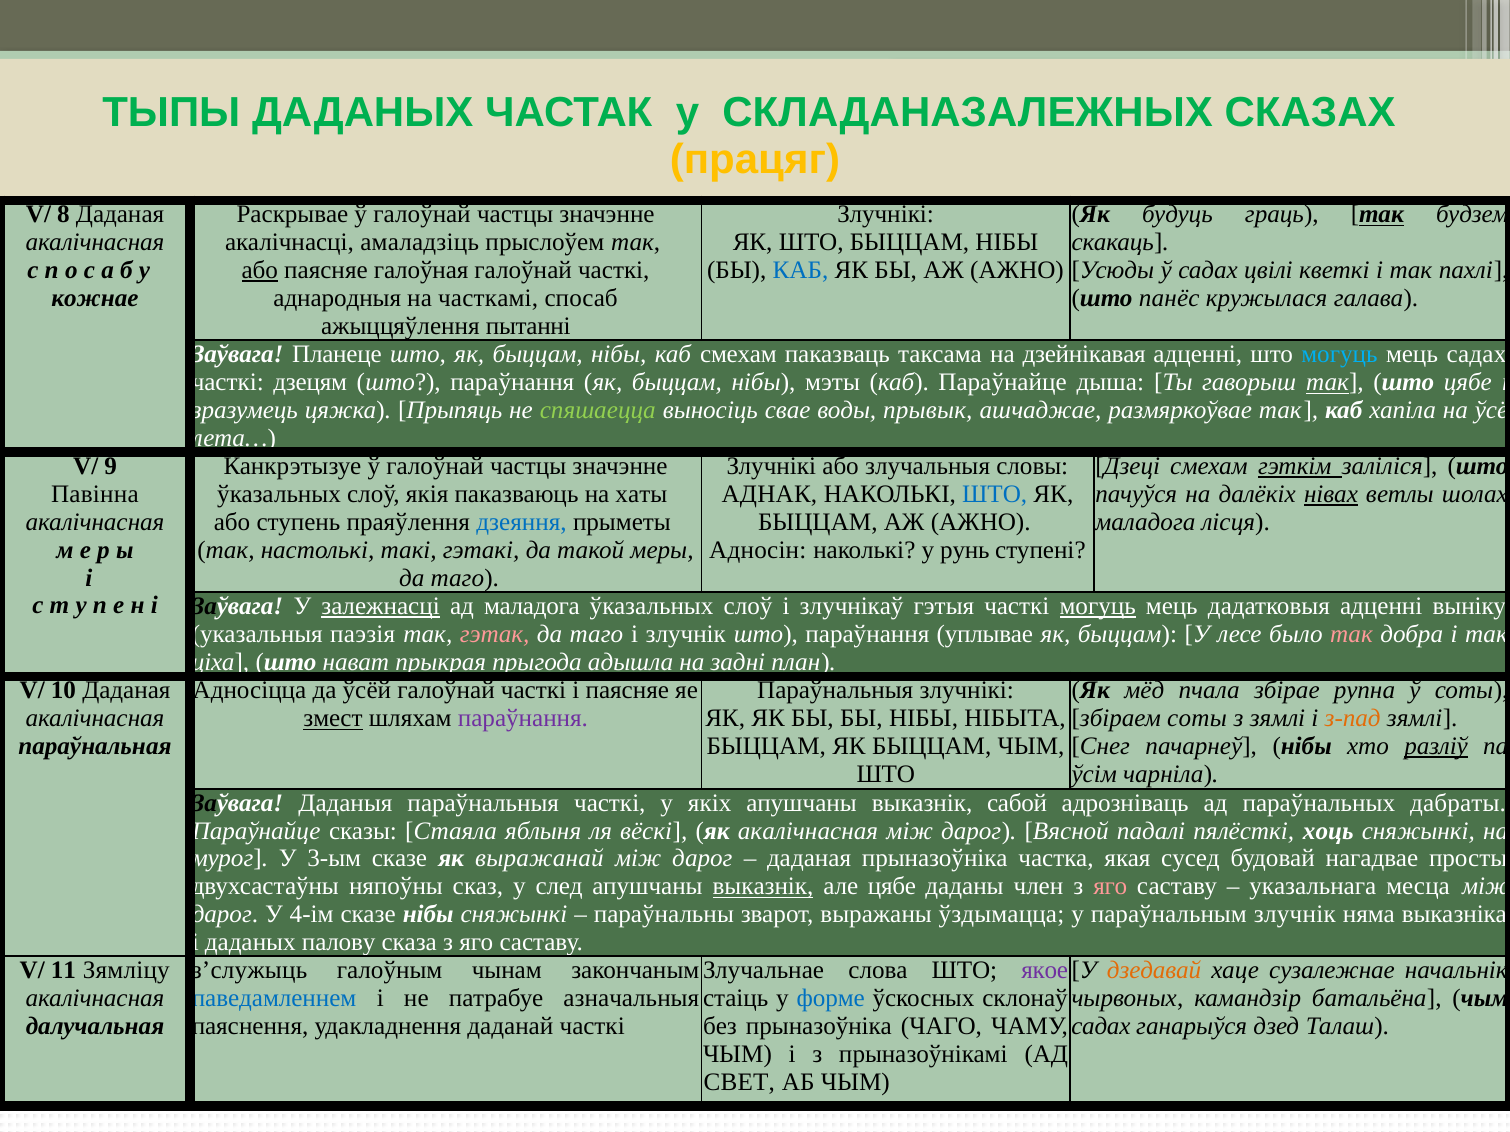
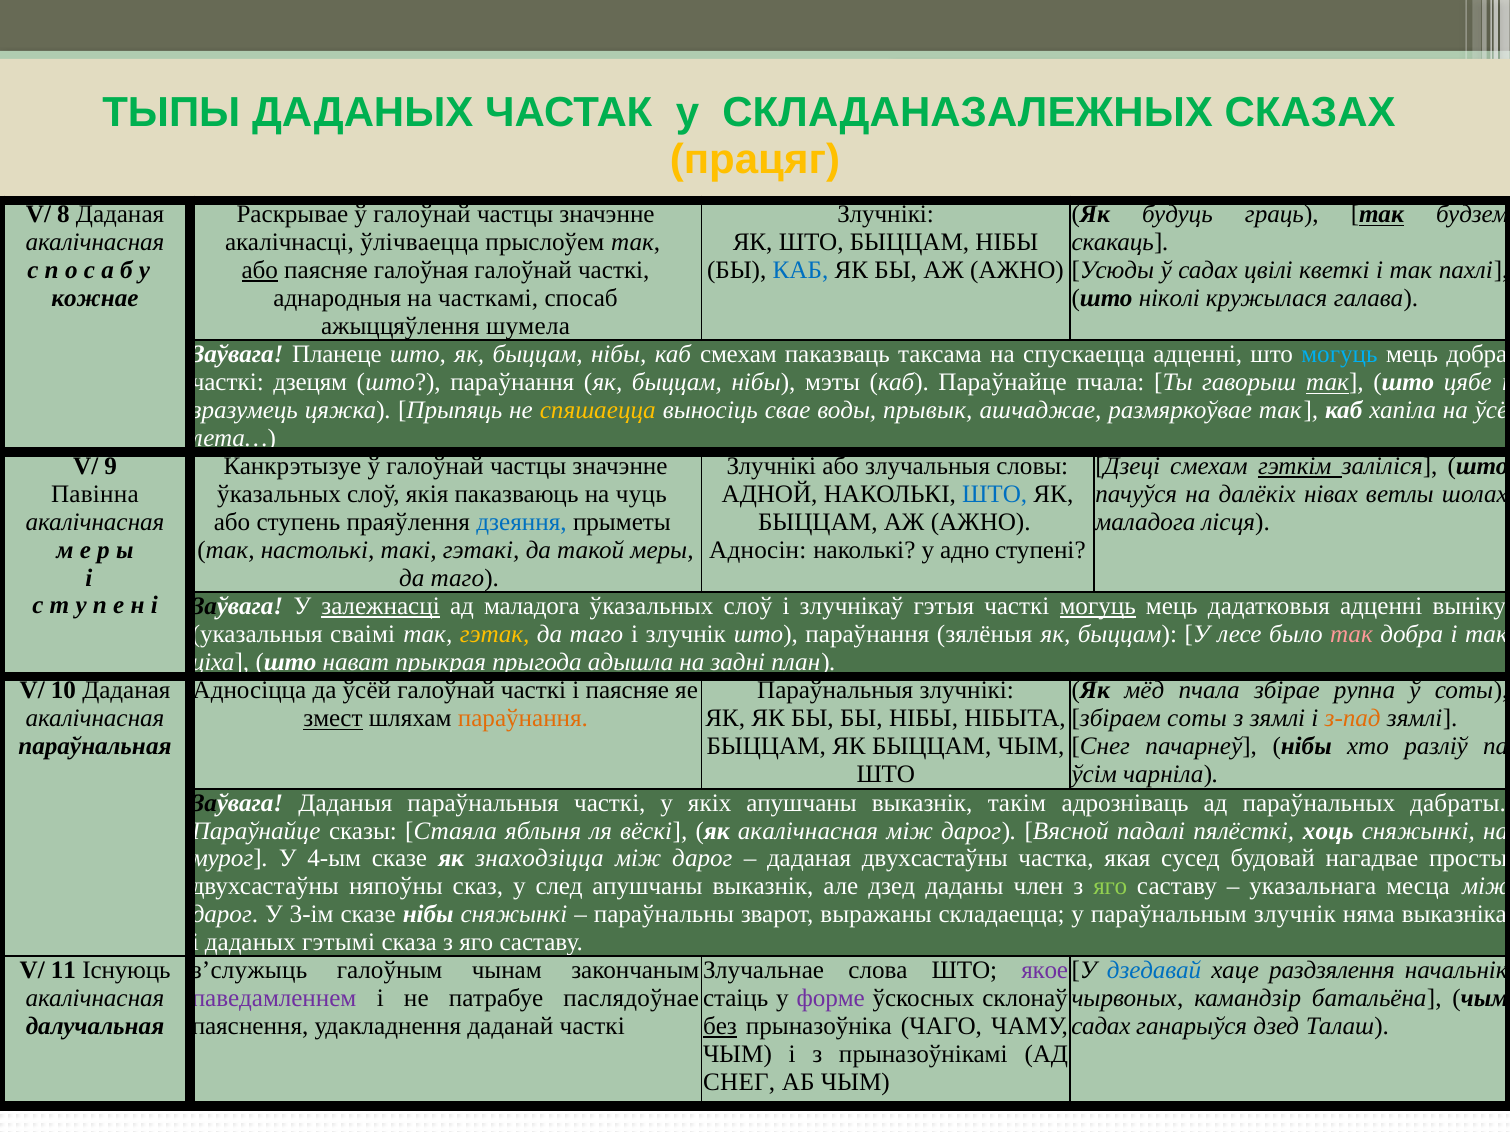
амаладзіць: амаладзіць -> ўлічваецца
панёс: панёс -> ніколі
пытанні: пытанні -> шумела
дзейнікавая: дзейнікавая -> спускаецца
мець садах: садах -> добра
Параўнайце дыша: дыша -> пчала
спяшаецца colour: light green -> yellow
хаты: хаты -> чуць
АДНАК: АДНАК -> АДНОЙ
нівах underline: present -> none
рунь: рунь -> адно
паэзія: паэзія -> сваімі
гэтак colour: pink -> yellow
уплывае: уплывае -> зялёныя
параўнання at (523, 719) colour: purple -> orange
разліў underline: present -> none
сабой: сабой -> такім
3-ым: 3-ым -> 4-ым
выражанай: выражанай -> знаходзіцца
даданая прыназоўніка: прыназоўніка -> двухсастаўны
выказнік at (763, 887) underline: present -> none
але цябе: цябе -> дзед
яго at (1110, 887) colour: pink -> light green
4-ім: 4-ім -> 3-ім
ўздымацца: ўздымацца -> складаецца
палову: палову -> гэтымі
Зямліцу: Зямліцу -> Існуюць
дзедавай colour: orange -> blue
сузалежнае: сузалежнае -> раздзялення
паведамленнем colour: blue -> purple
азначальныя: азначальныя -> паслядоўнае
форме colour: blue -> purple
без underline: none -> present
СВЕТ at (739, 1083): СВЕТ -> СНЕГ
